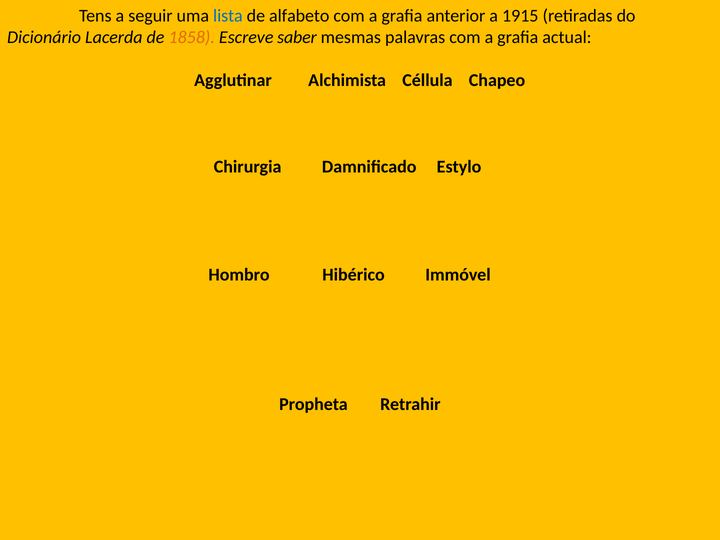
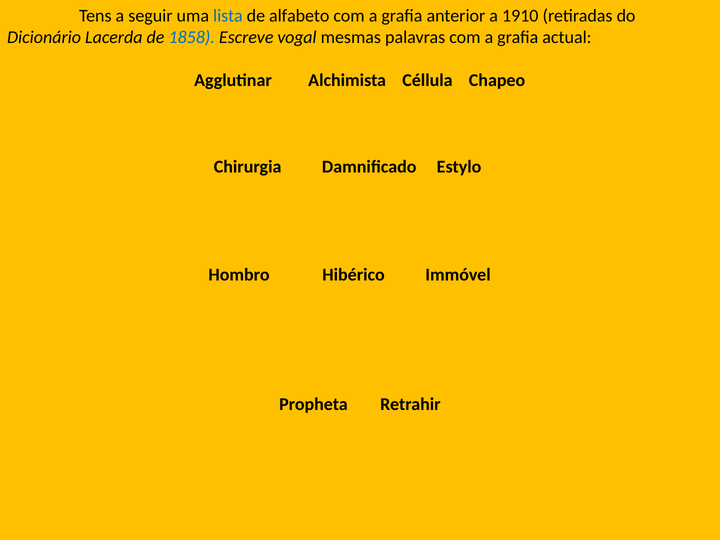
1915: 1915 -> 1910
1858 colour: orange -> blue
saber: saber -> vogal
